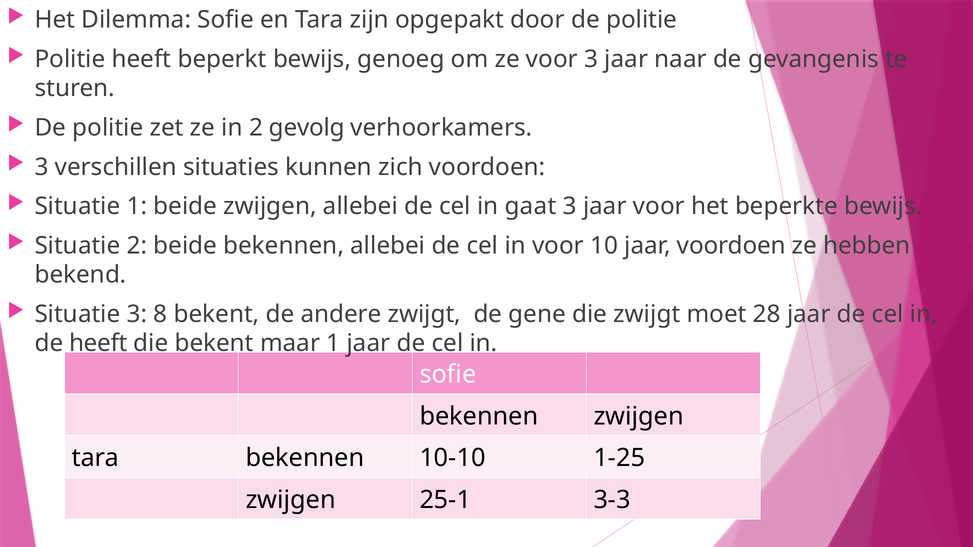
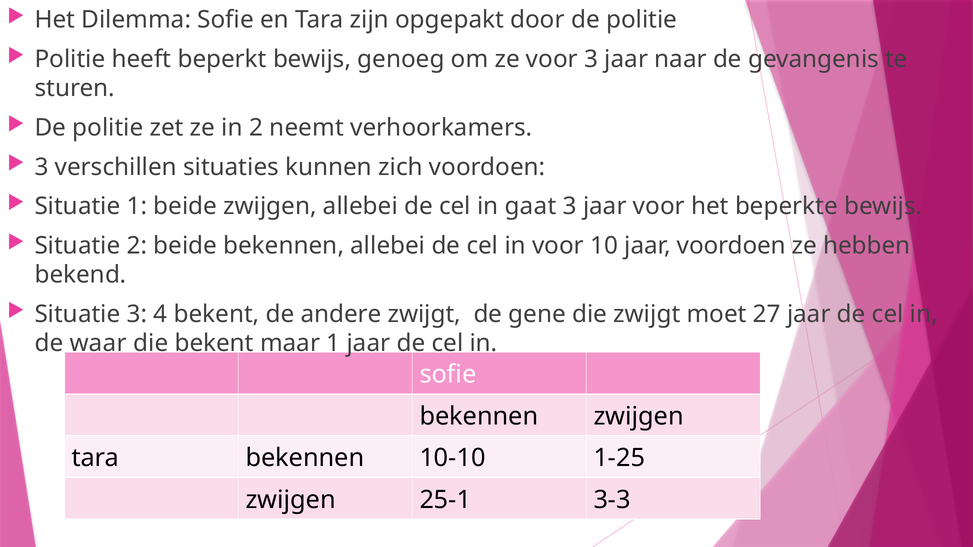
gevolg: gevolg -> neemt
8: 8 -> 4
28: 28 -> 27
de heeft: heeft -> waar
